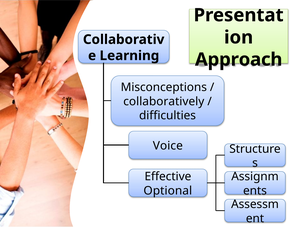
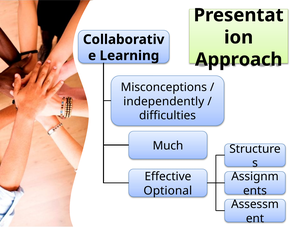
collaboratively: collaboratively -> independently
Voice: Voice -> Much
